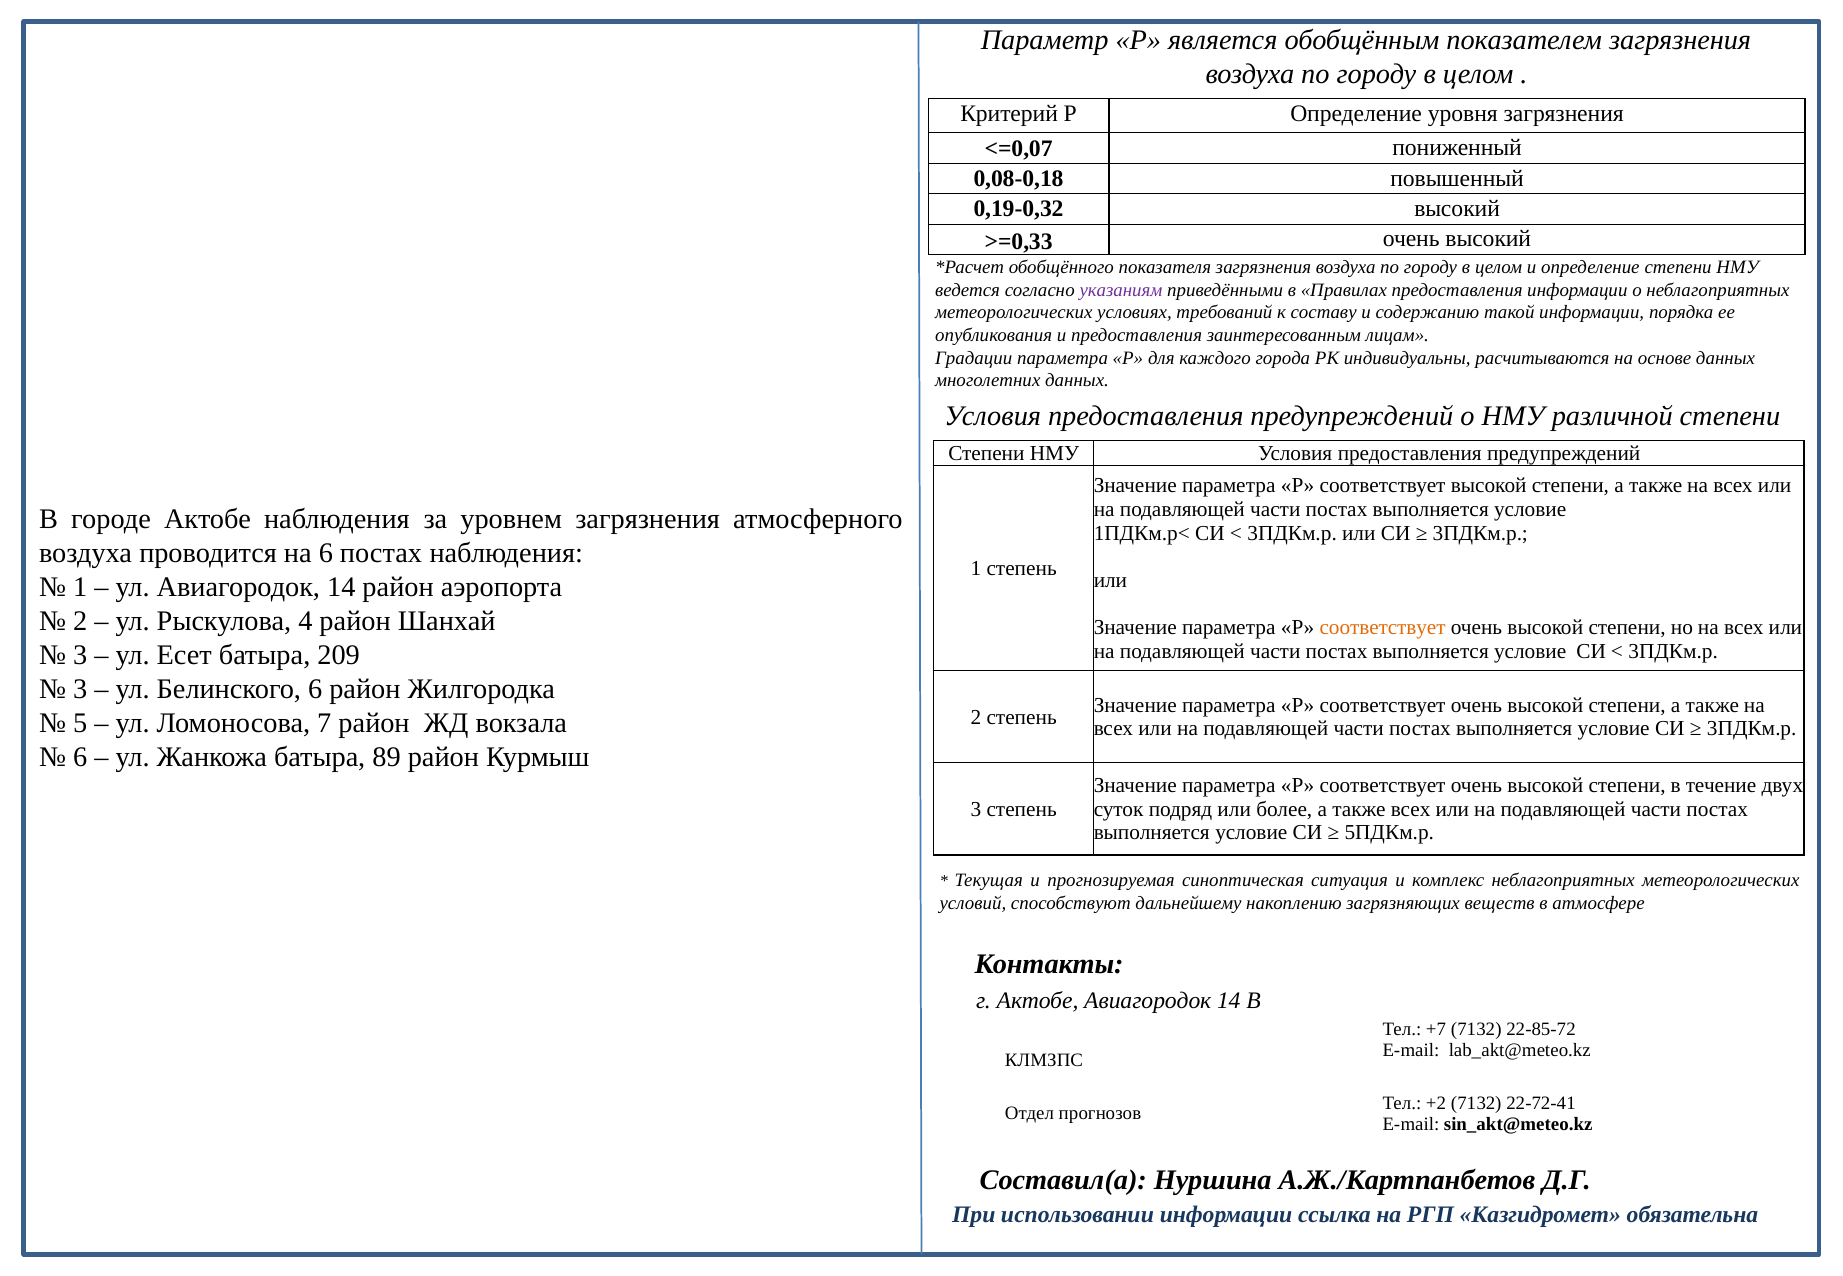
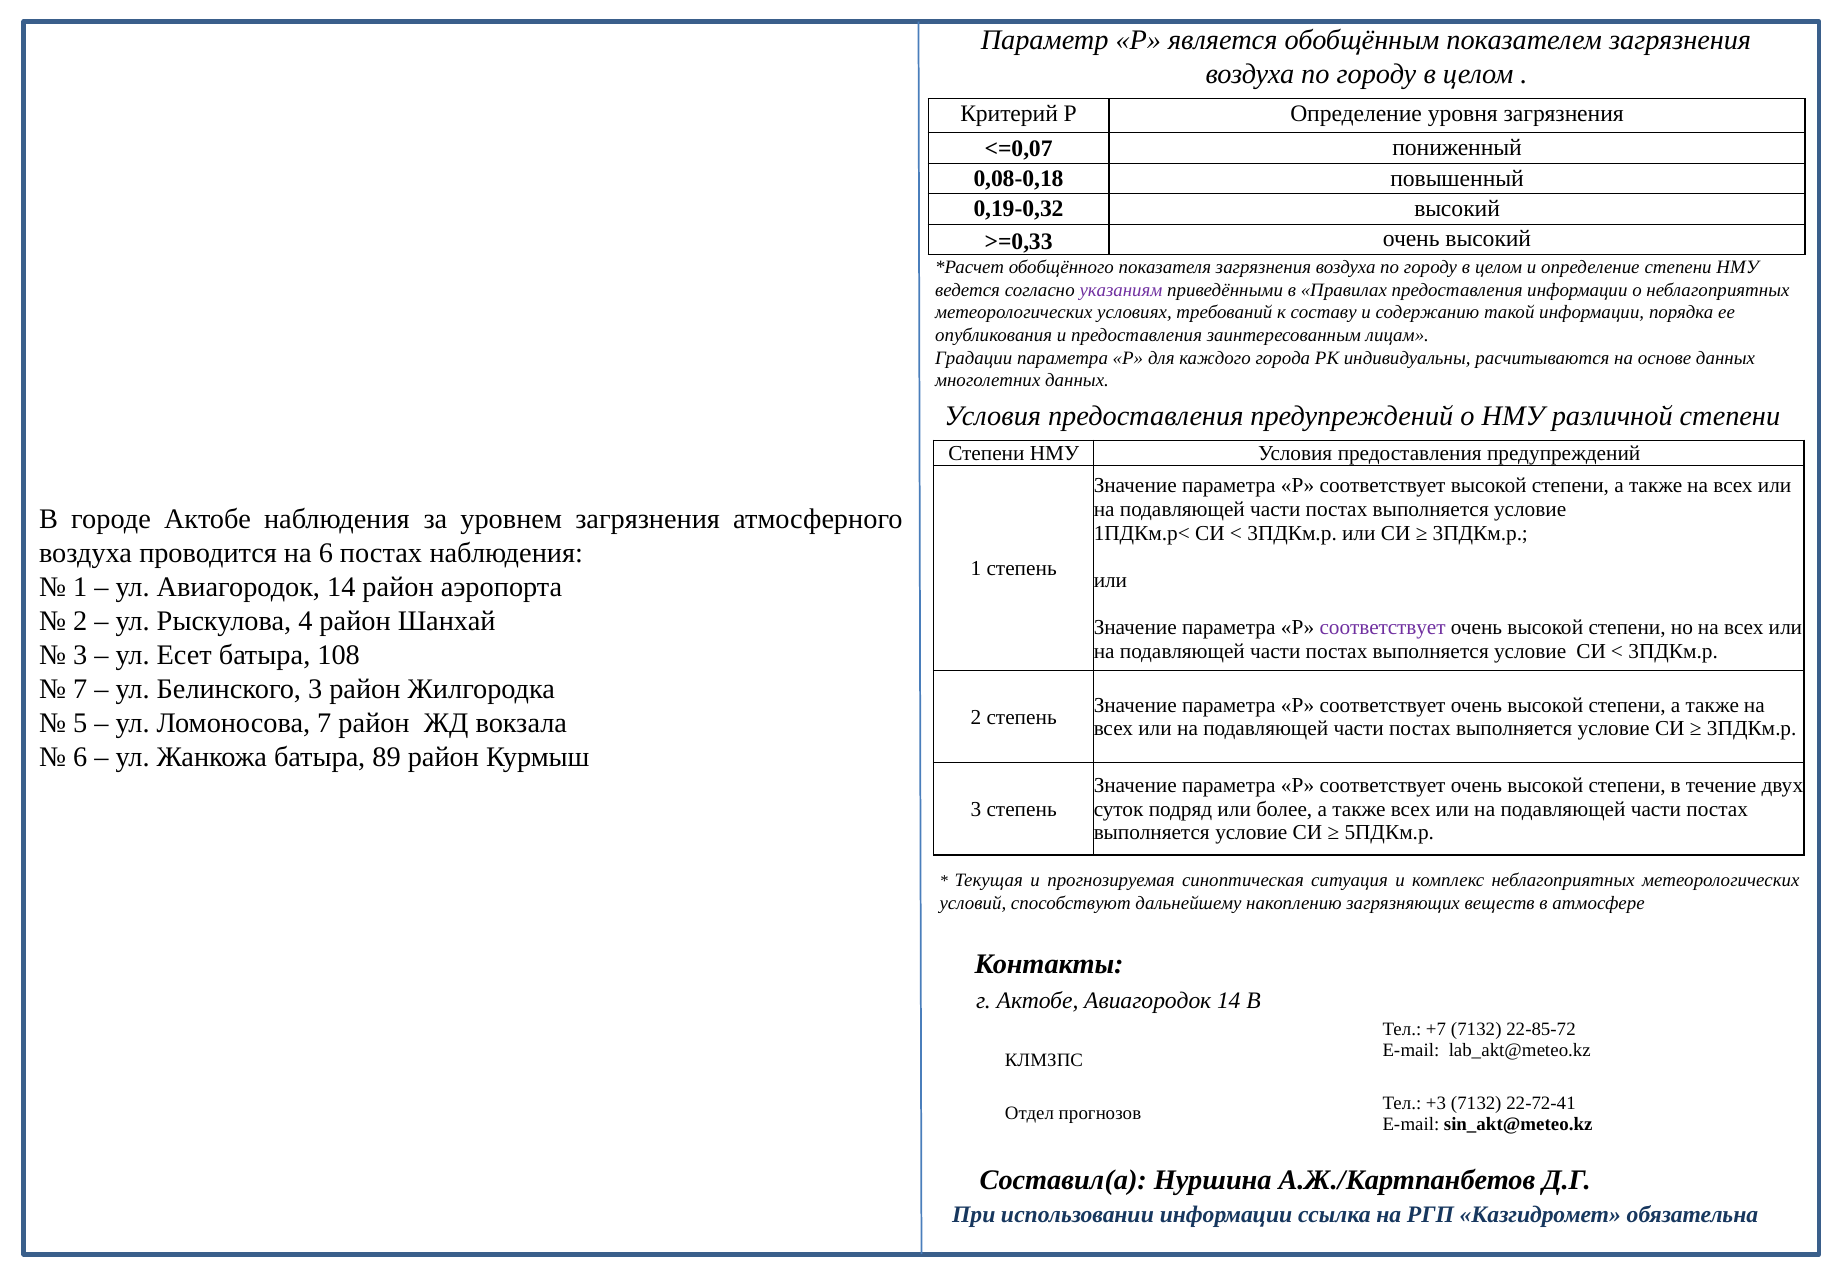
соответствует at (1383, 627) colour: orange -> purple
209: 209 -> 108
3 at (80, 689): 3 -> 7
Белинского 6: 6 -> 3
+2: +2 -> +3
